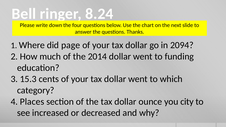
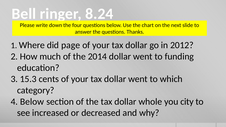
2094: 2094 -> 2012
Places at (32, 102): Places -> Below
ounce: ounce -> whole
